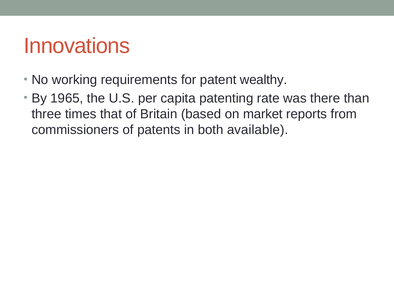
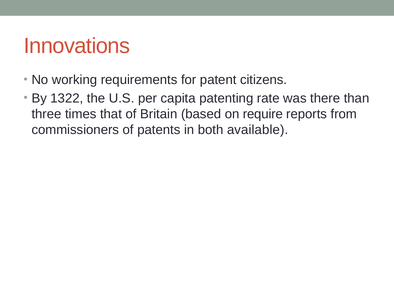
wealthy: wealthy -> citizens
1965: 1965 -> 1322
market: market -> require
